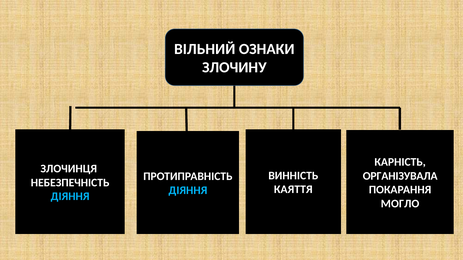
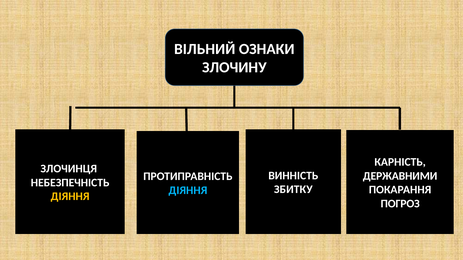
ОРГАНІЗУВАЛА: ОРГАНІЗУВАЛА -> ДЕРЖАВНИМИ
КАЯТТЯ: КАЯТТЯ -> ЗБИТКУ
ДІЯННЯ at (70, 197) colour: light blue -> yellow
МОГЛО: МОГЛО -> ПОГРОЗ
